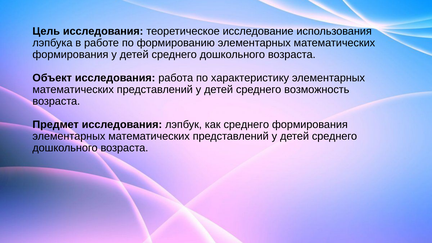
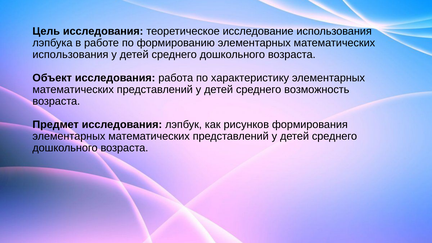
формирования at (70, 55): формирования -> использования
как среднего: среднего -> рисунков
